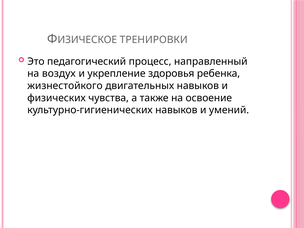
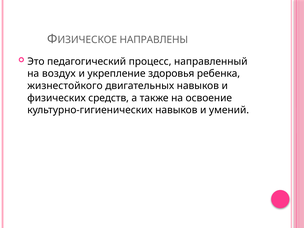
ТРЕНИРОВКИ: ТРЕНИРОВКИ -> НАПРАВЛЕНЫ
чувства: чувства -> средств
